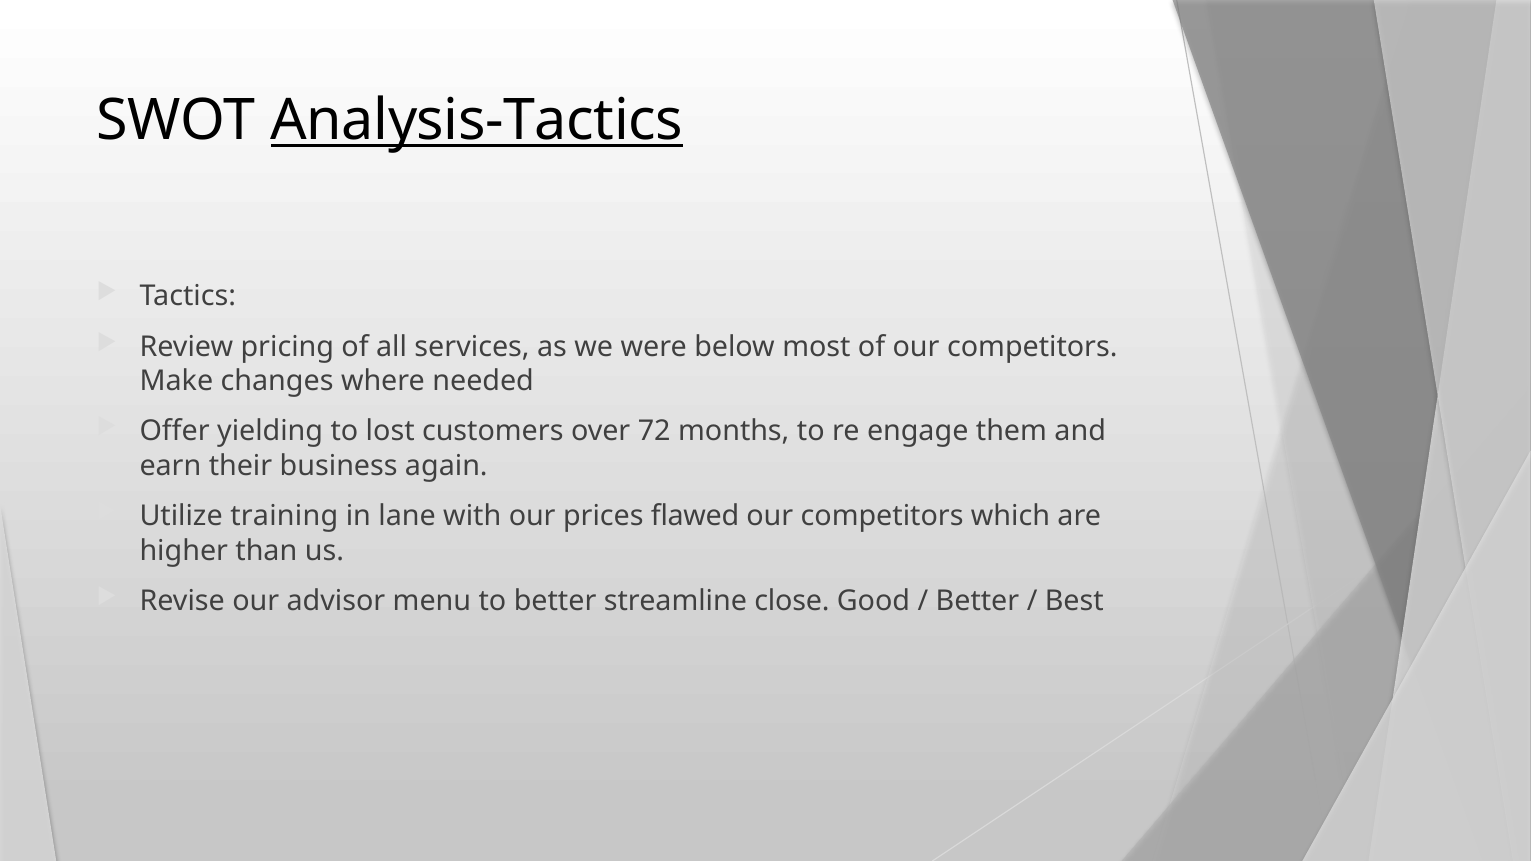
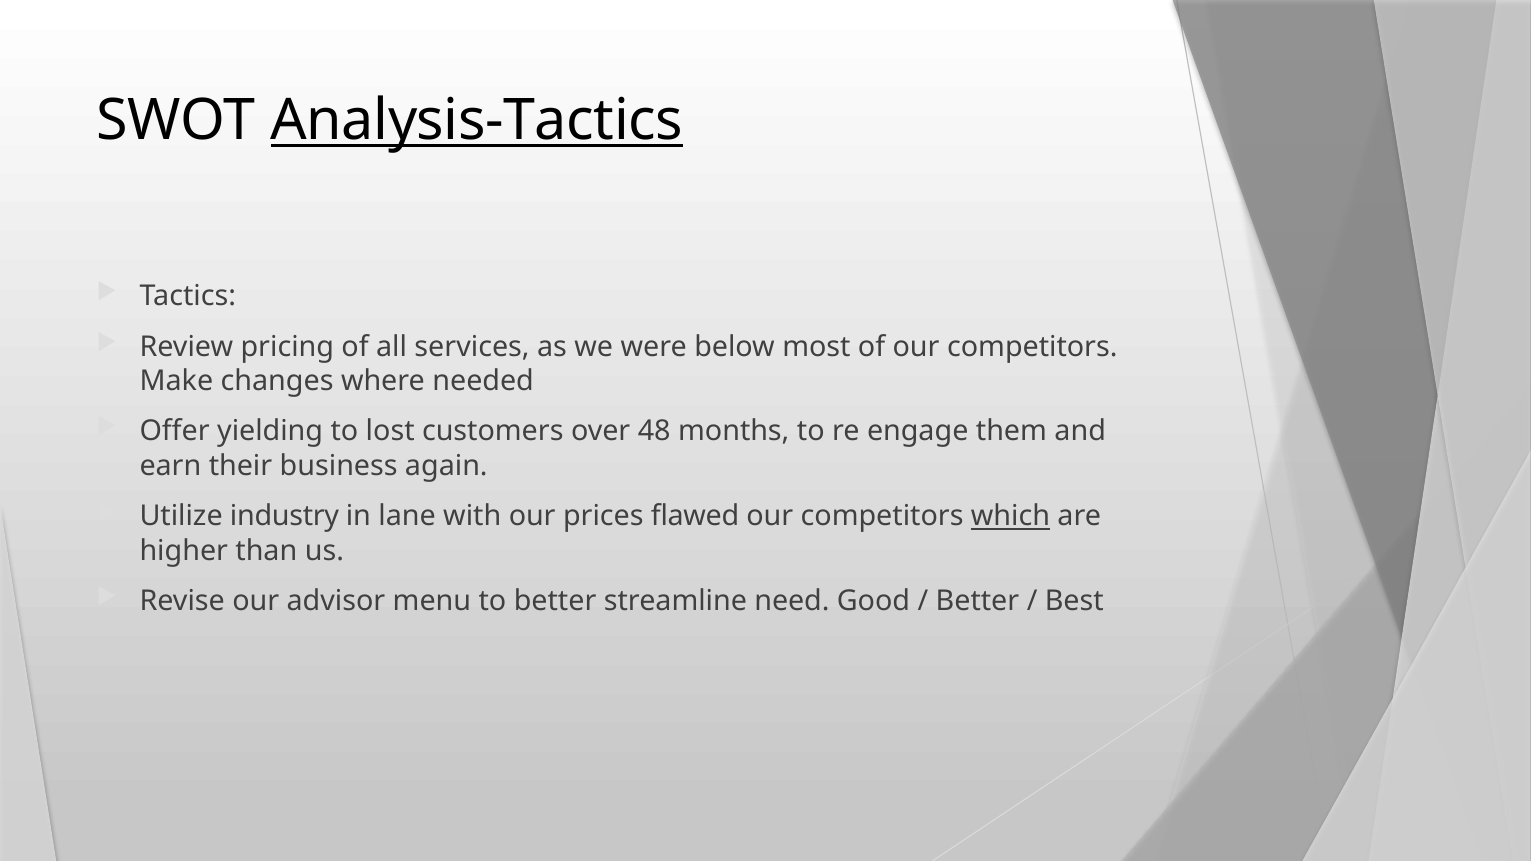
72: 72 -> 48
training: training -> industry
which underline: none -> present
close: close -> need
